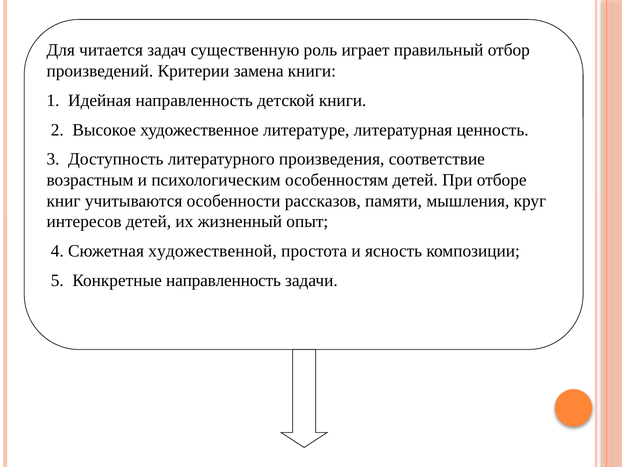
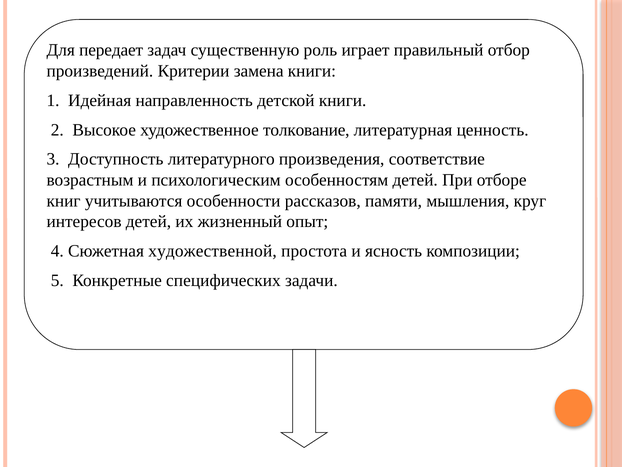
читается: читается -> передает
литературе: литературе -> толкование
Конкретные направленность: направленность -> специфических
